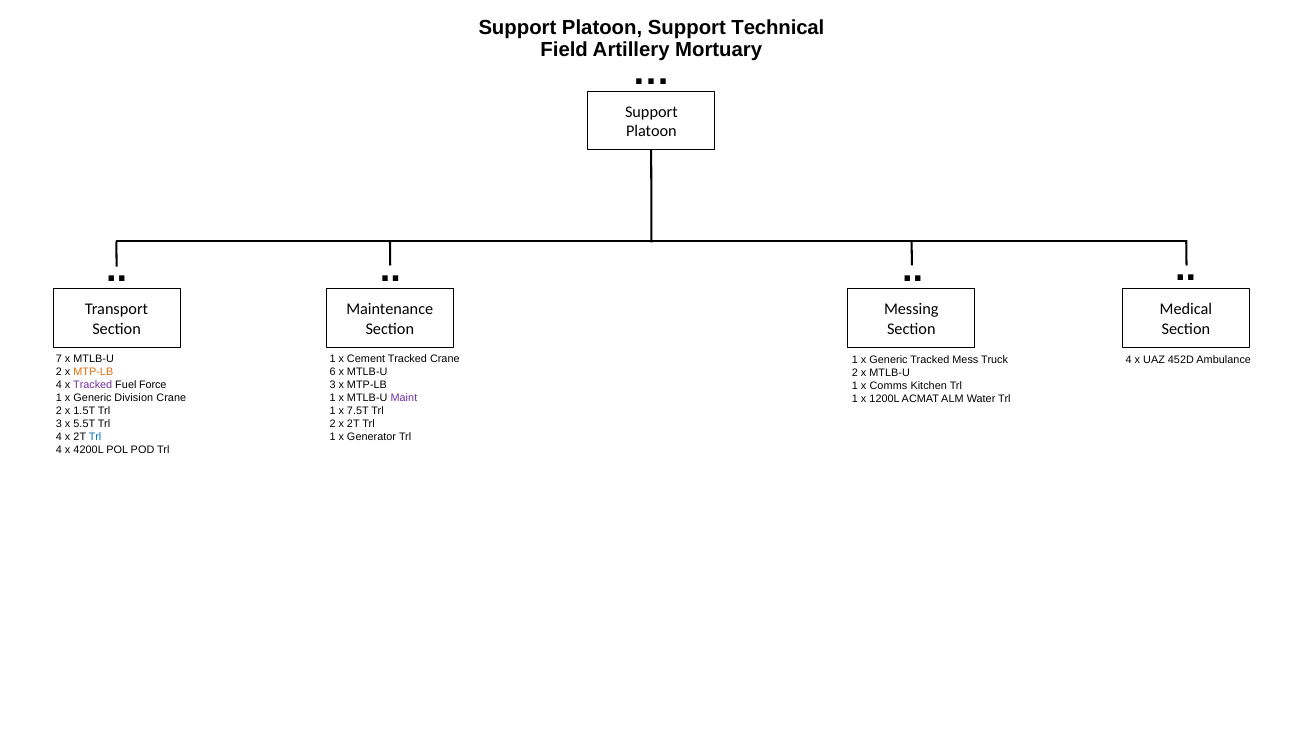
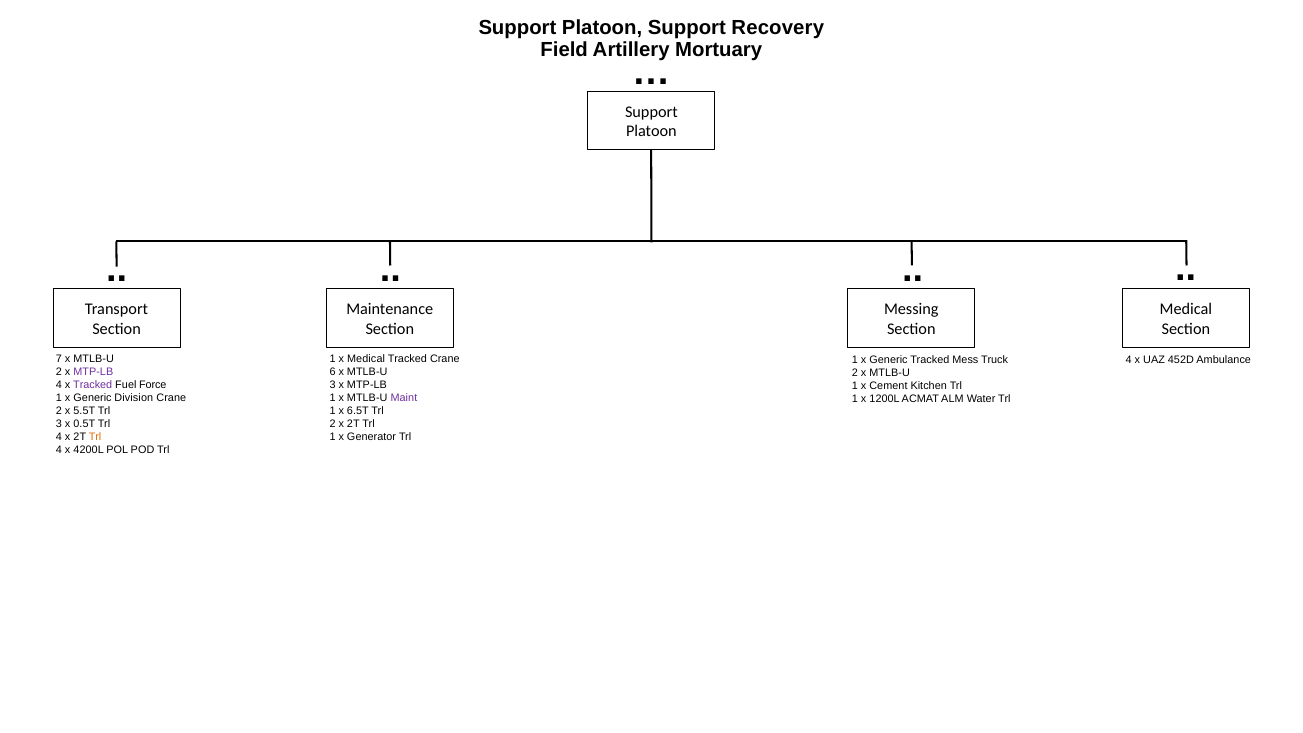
Technical: Technical -> Recovery
x Cement: Cement -> Medical
MTP-LB at (93, 372) colour: orange -> purple
Comms: Comms -> Cement
1.5T: 1.5T -> 5.5T
7.5T: 7.5T -> 6.5T
5.5T: 5.5T -> 0.5T
Trl at (95, 437) colour: blue -> orange
